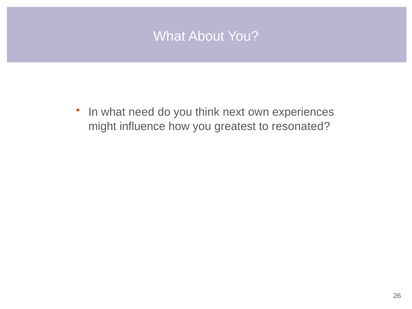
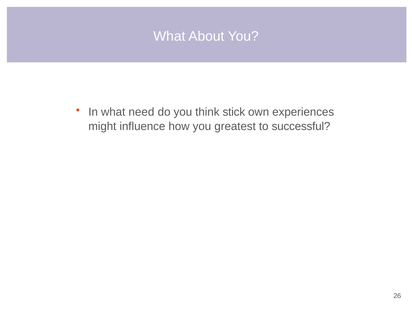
next: next -> stick
resonated: resonated -> successful
